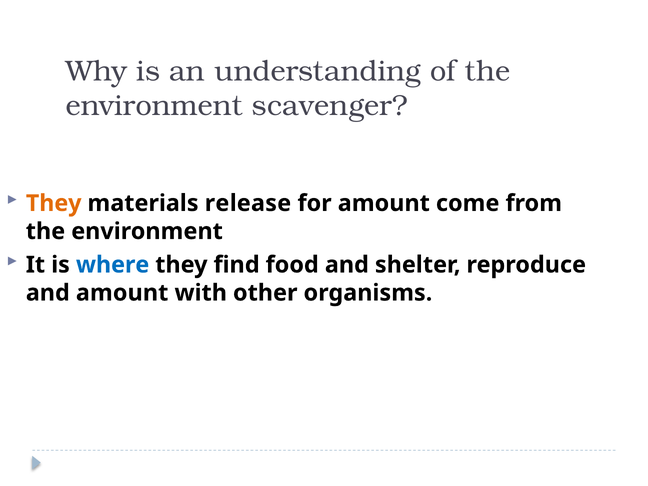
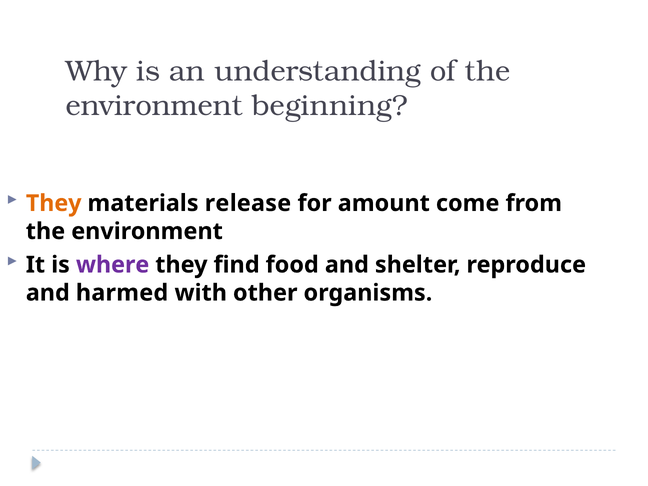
scavenger: scavenger -> beginning
where colour: blue -> purple
and amount: amount -> harmed
